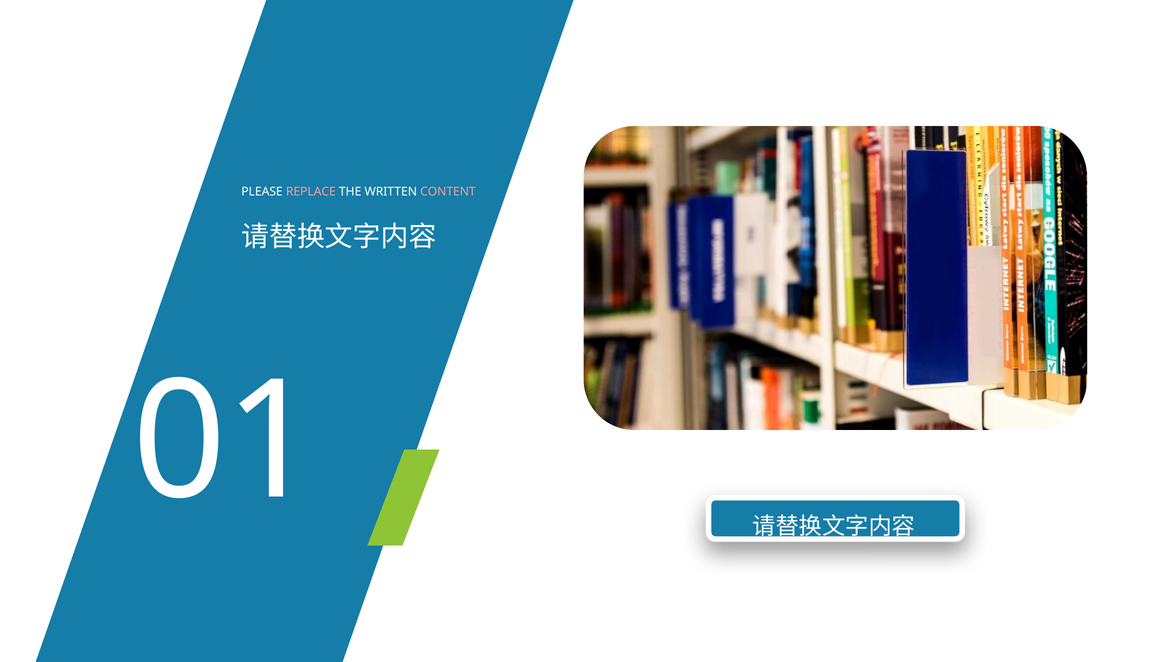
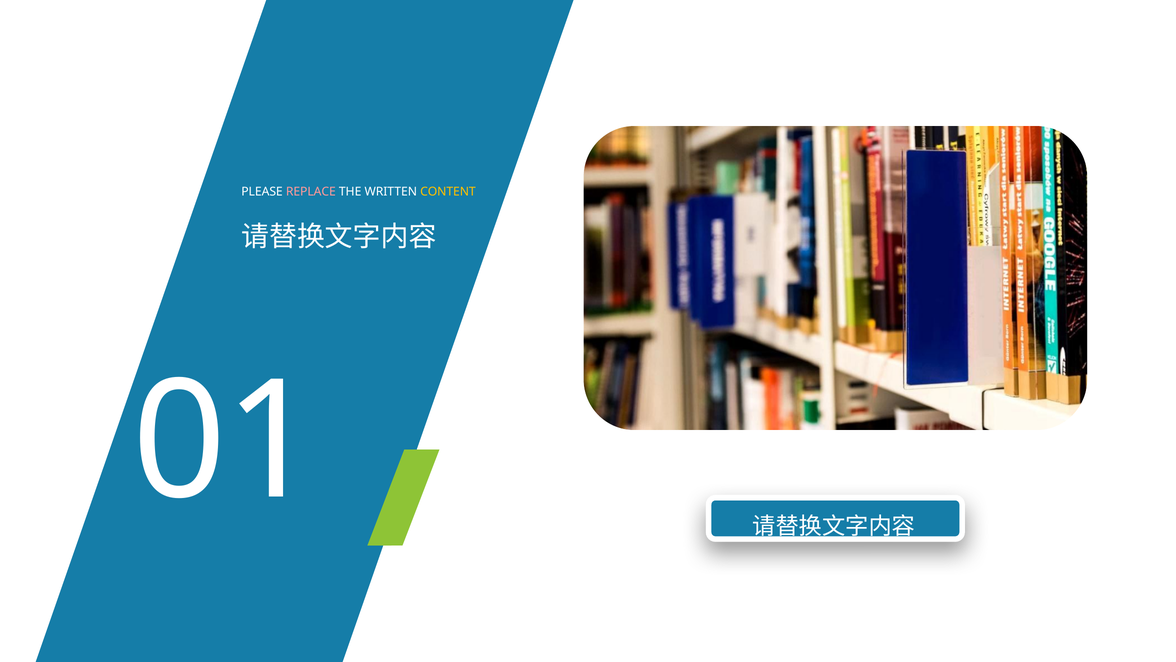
CONTENT colour: pink -> yellow
